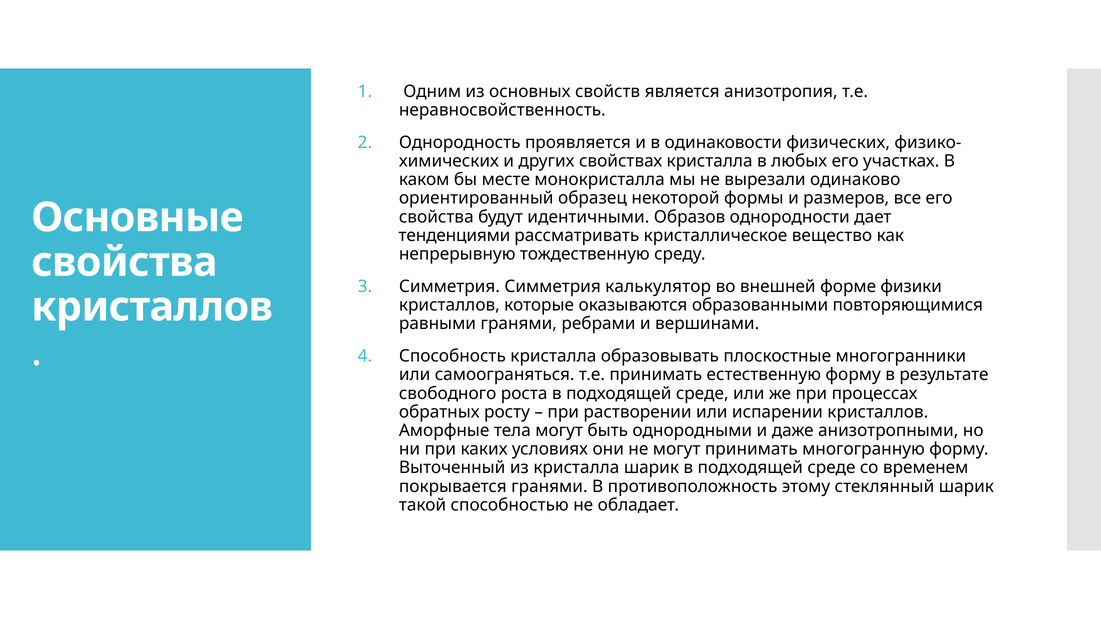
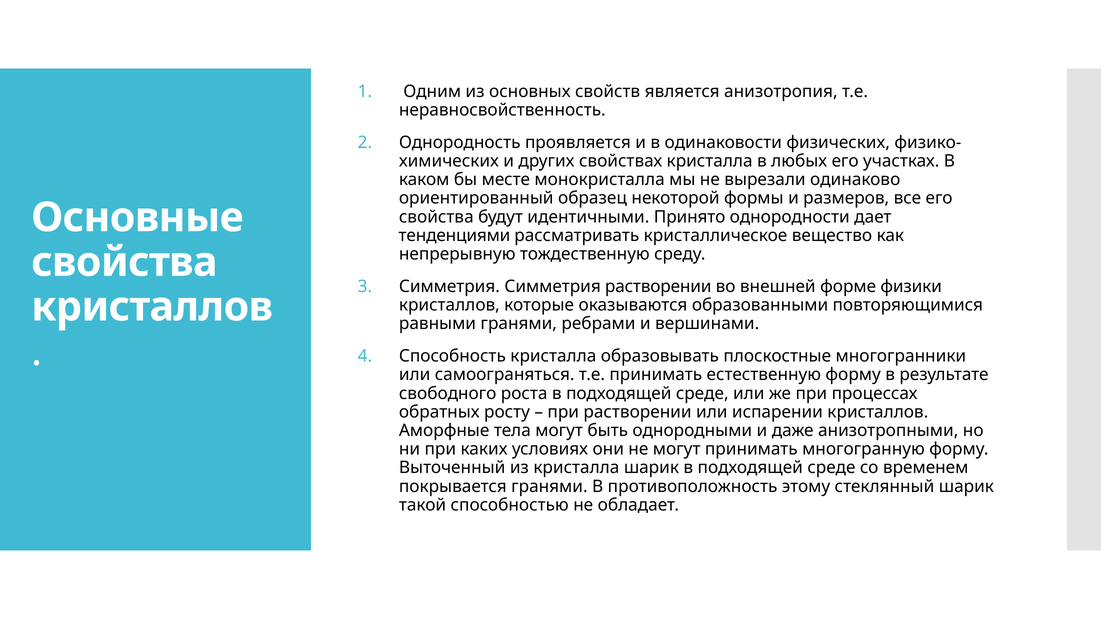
Образов: Образов -> Принято
Симметрия калькулятор: калькулятор -> растворении
